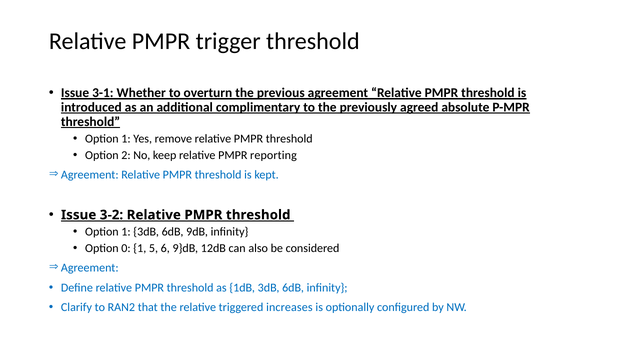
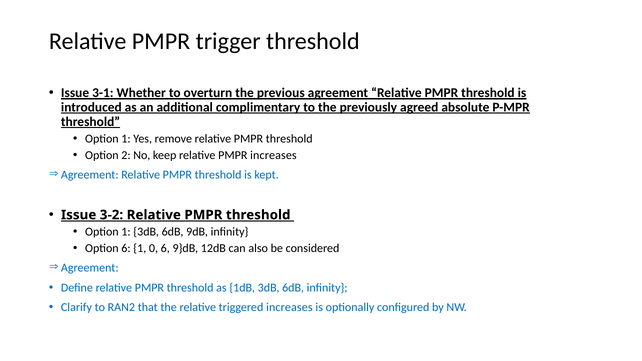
PMPR reporting: reporting -> increases
Option 0: 0 -> 6
5: 5 -> 0
